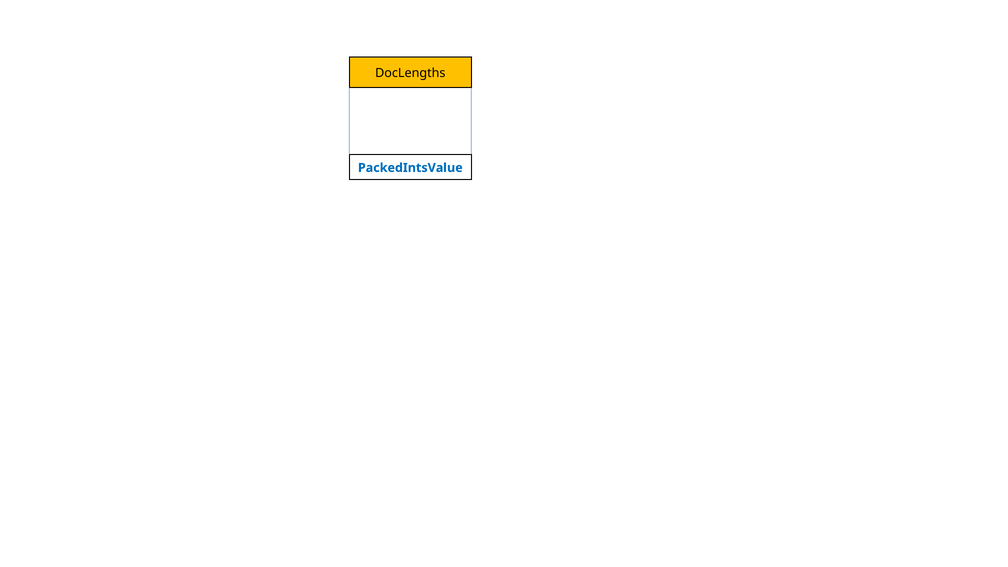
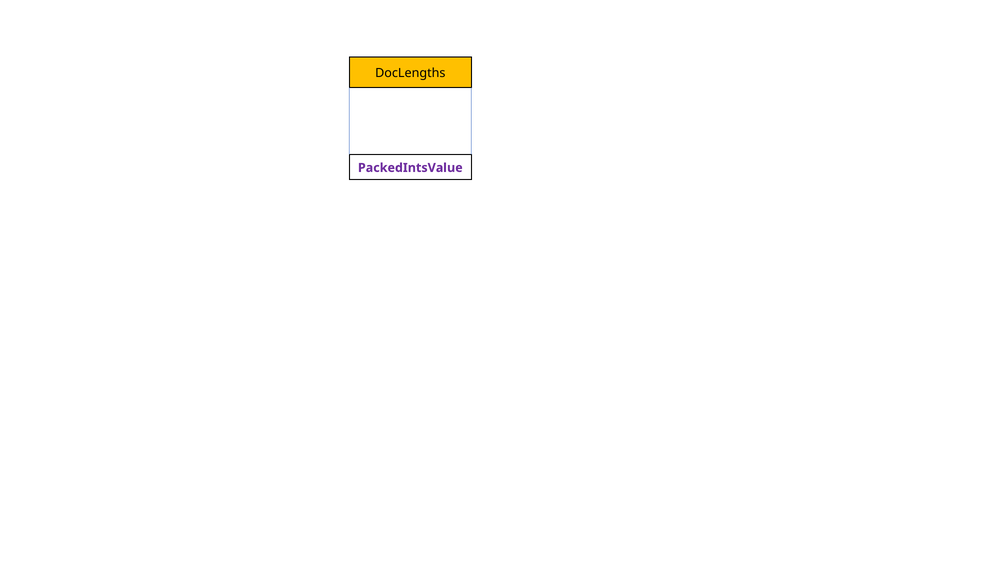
PackedIntsValue colour: blue -> purple
